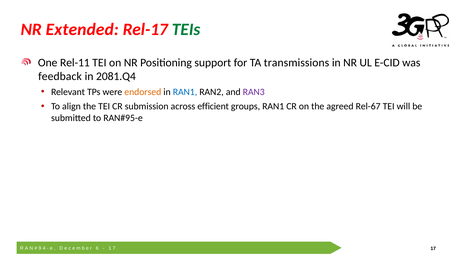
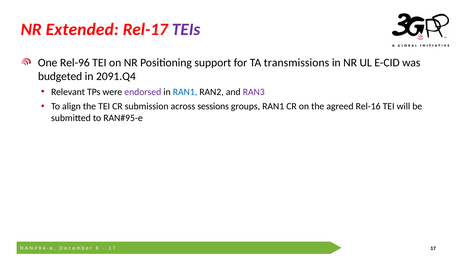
TEIs colour: green -> purple
Rel-11: Rel-11 -> Rel-96
feedback: feedback -> budgeted
2081.Q4: 2081.Q4 -> 2091.Q4
endorsed colour: orange -> purple
efficient: efficient -> sessions
Rel-67: Rel-67 -> Rel-16
